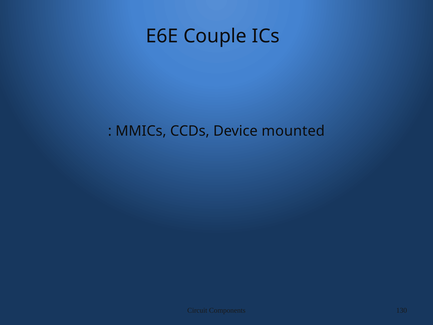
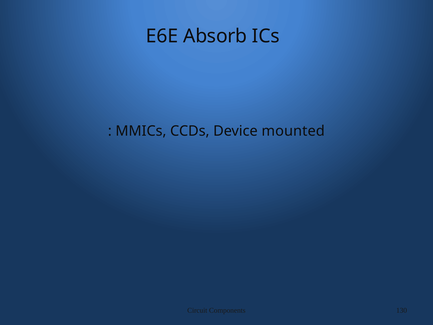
Couple: Couple -> Absorb
